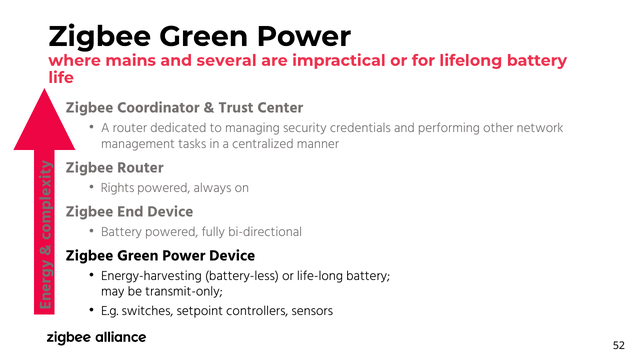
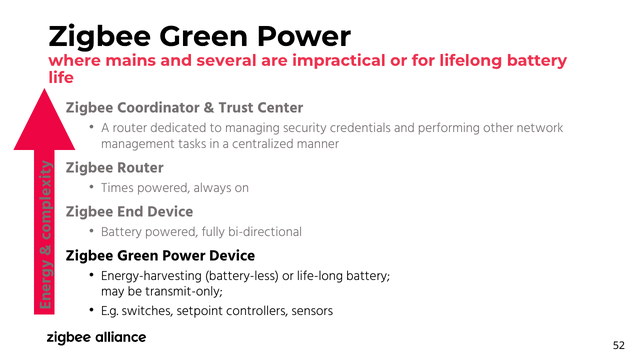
Rights: Rights -> Times
